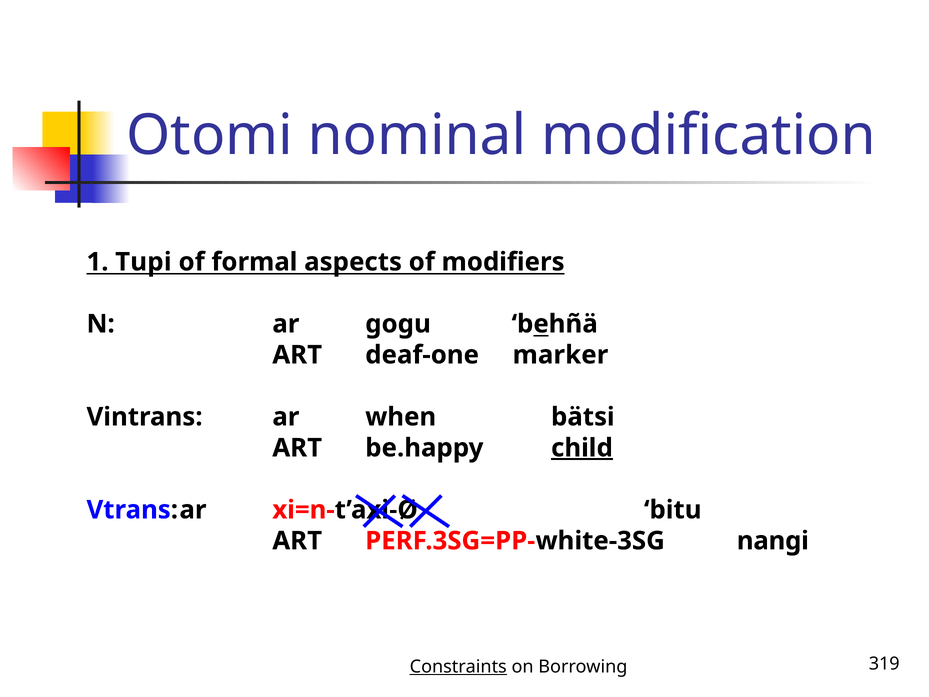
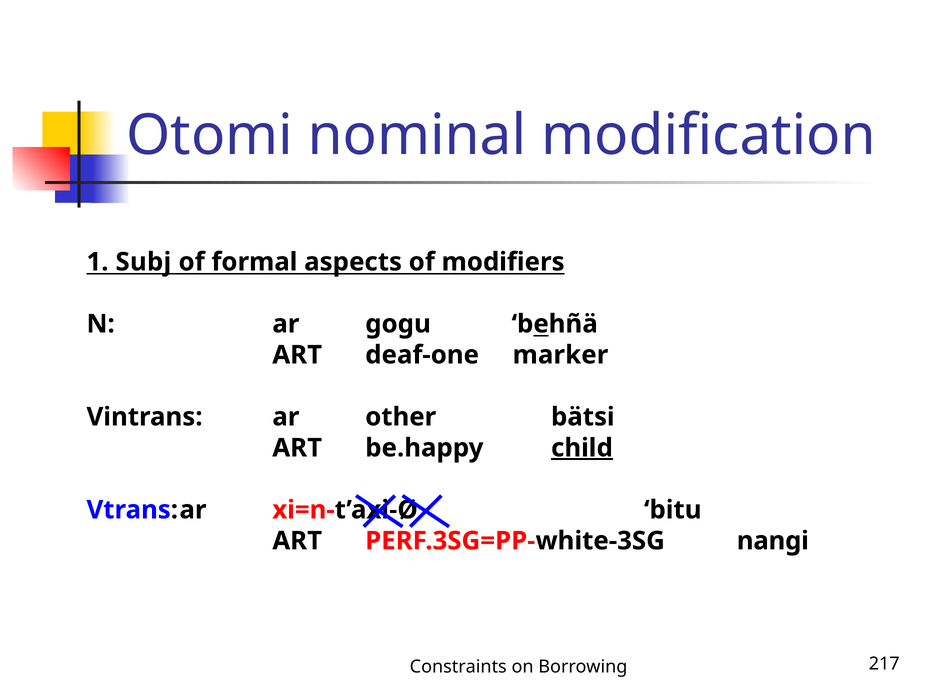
Tupi: Tupi -> Subj
when: when -> other
Constraints underline: present -> none
319: 319 -> 217
